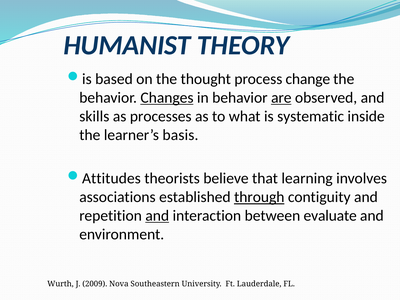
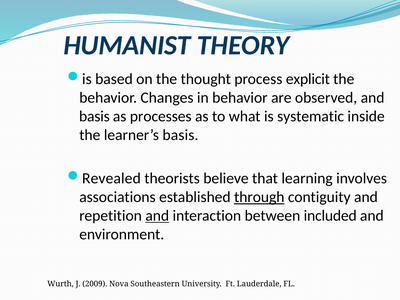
change: change -> explicit
Changes underline: present -> none
are underline: present -> none
skills at (94, 116): skills -> basis
Attitudes: Attitudes -> Revealed
evaluate: evaluate -> included
